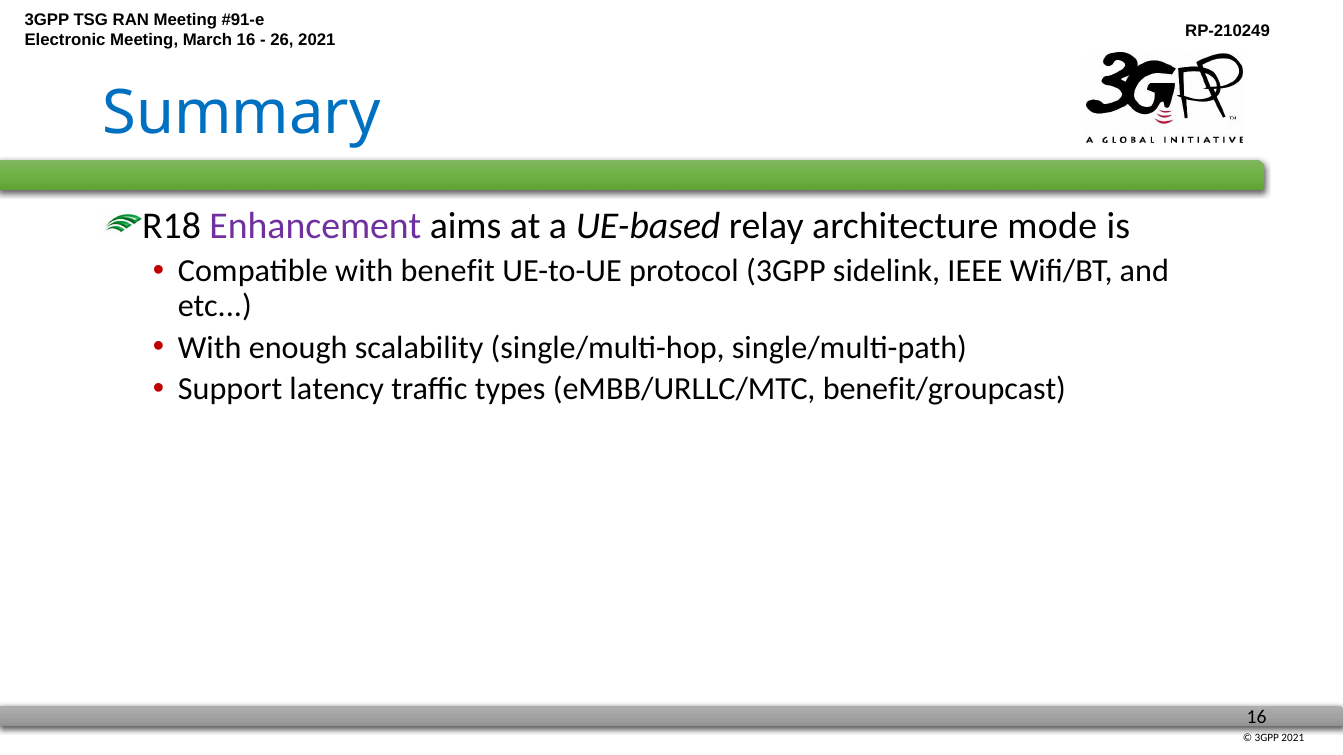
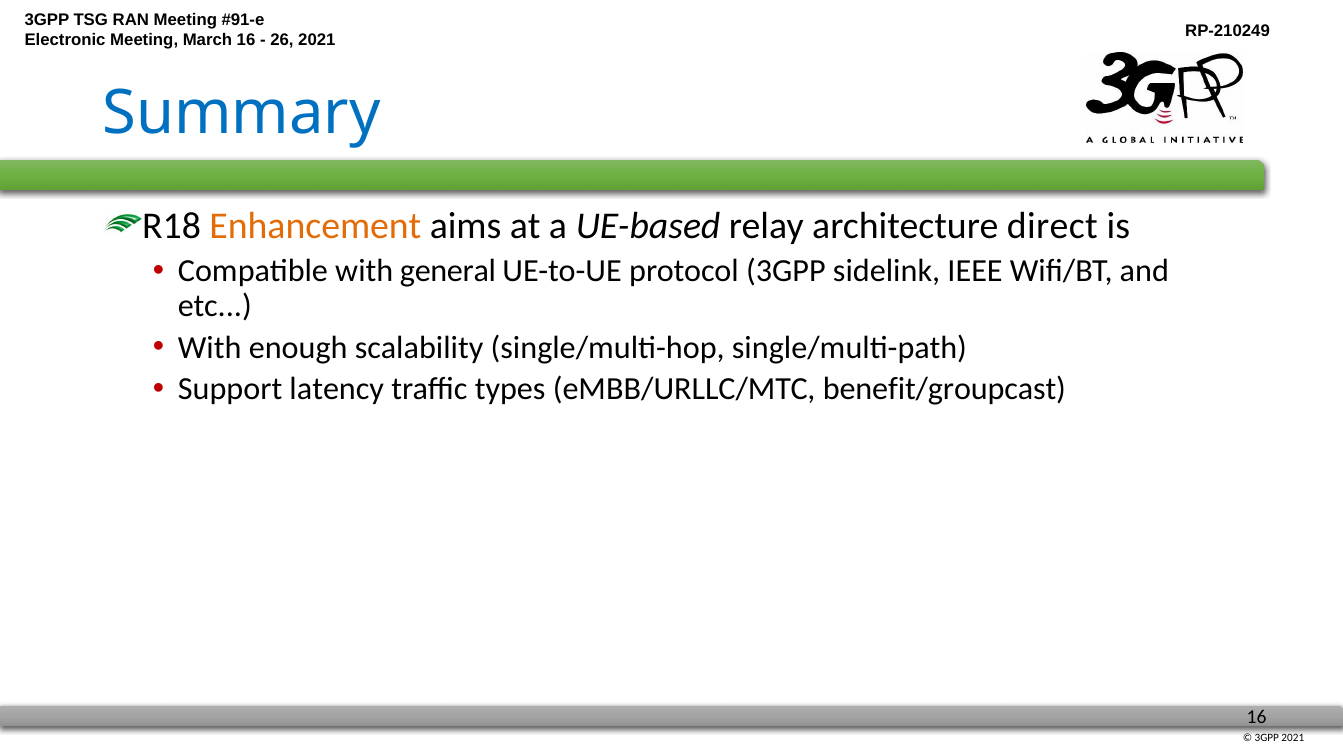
Enhancement colour: purple -> orange
mode: mode -> direct
benefit: benefit -> general
